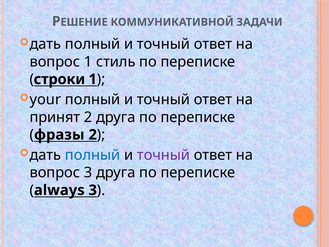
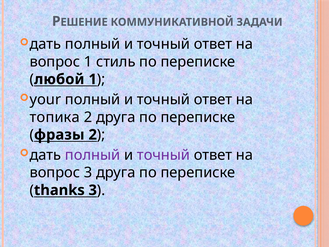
строки: строки -> любой
принят: принят -> топика
полный at (93, 155) colour: blue -> purple
always: always -> thanks
